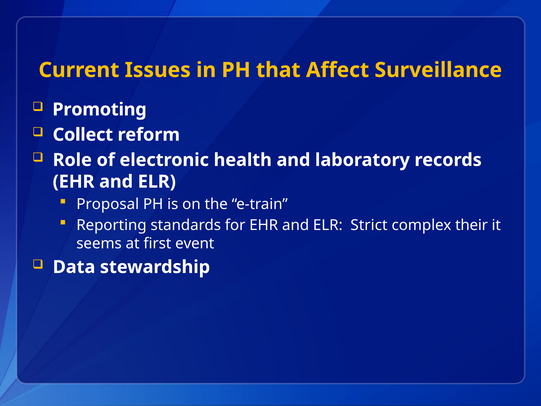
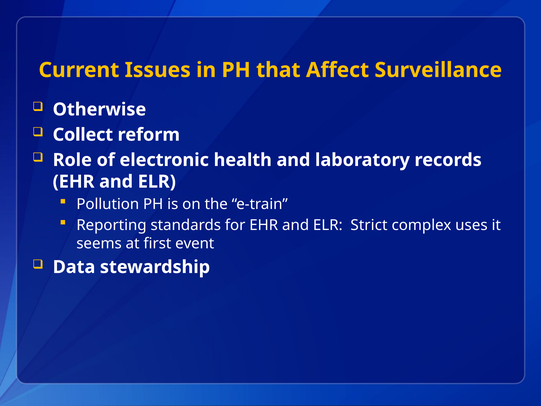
Promoting: Promoting -> Otherwise
Proposal: Proposal -> Pollution
their: their -> uses
